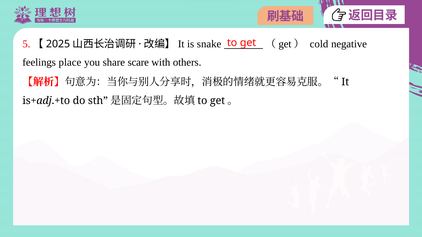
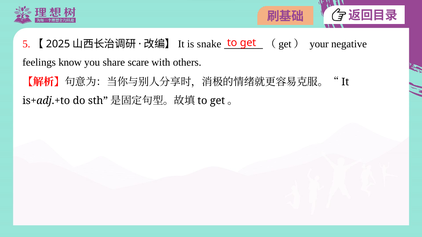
cold: cold -> your
place: place -> know
